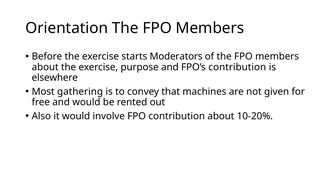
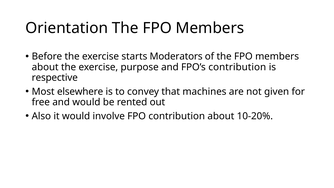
elsewhere: elsewhere -> respective
gathering: gathering -> elsewhere
